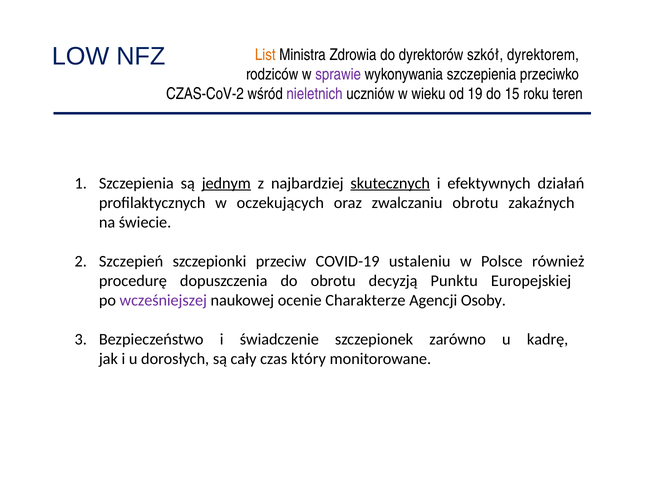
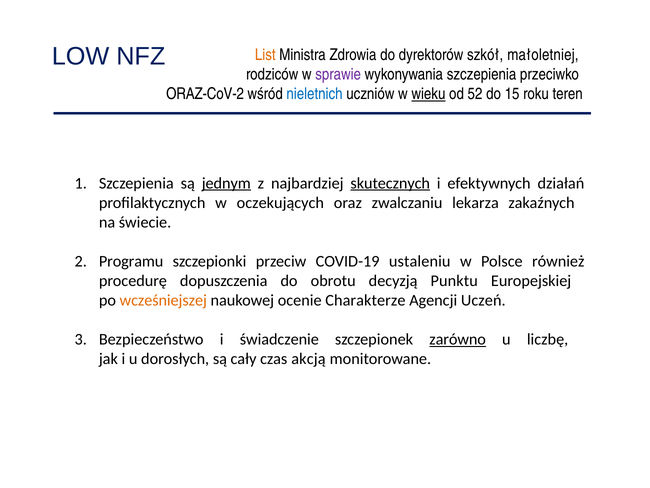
dyrektorem: dyrektorem -> małoletniej
CZAS-CoV-2: CZAS-CoV-2 -> ORAZ-CoV-2
nieletnich colour: purple -> blue
wieku underline: none -> present
19: 19 -> 52
zwalczaniu obrotu: obrotu -> lekarza
Szczepień: Szczepień -> Programu
wcześniejszej colour: purple -> orange
Osoby: Osoby -> Uczeń
zarówno underline: none -> present
kadrę: kadrę -> liczbę
który: który -> akcją
